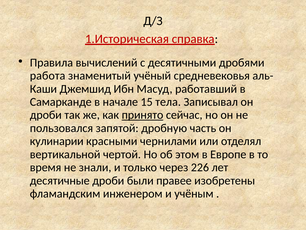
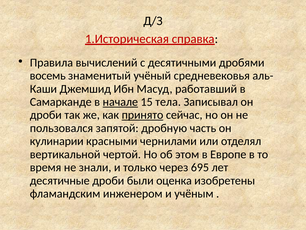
работа: работа -> восемь
начале underline: none -> present
226: 226 -> 695
правее: правее -> оценка
